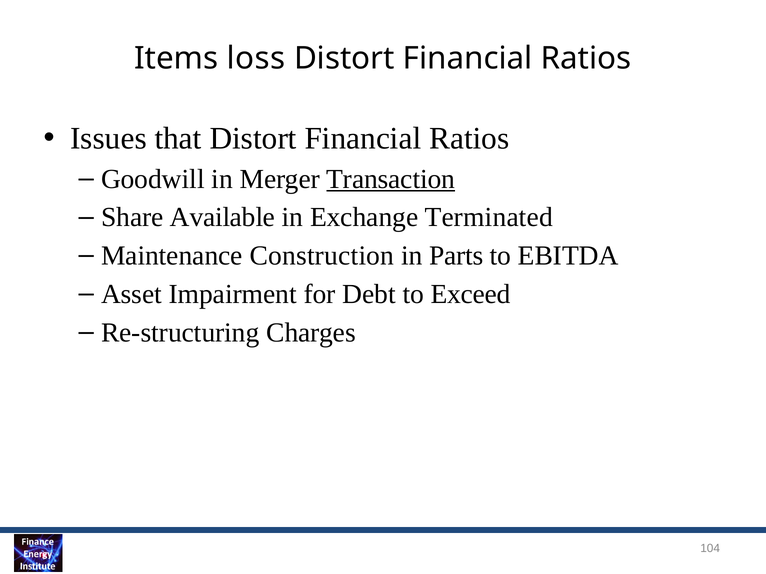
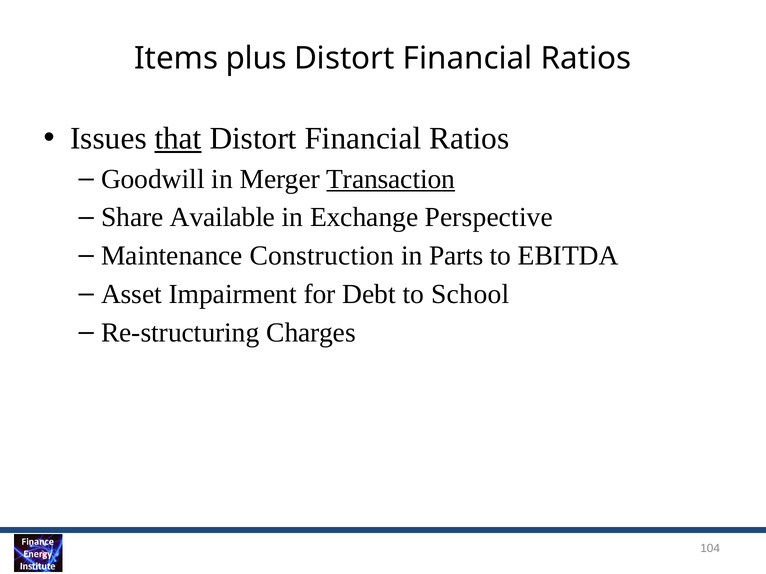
loss: loss -> plus
that underline: none -> present
Terminated: Terminated -> Perspective
Exceed: Exceed -> School
